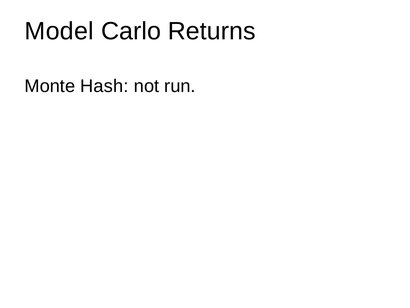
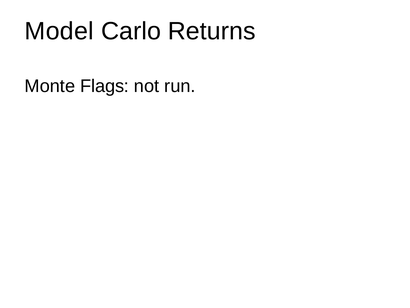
Hash: Hash -> Flags
